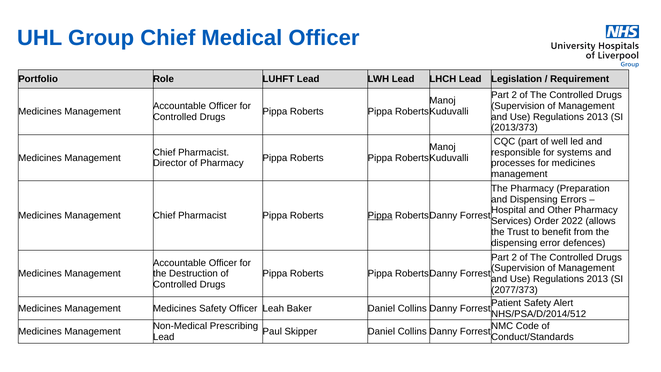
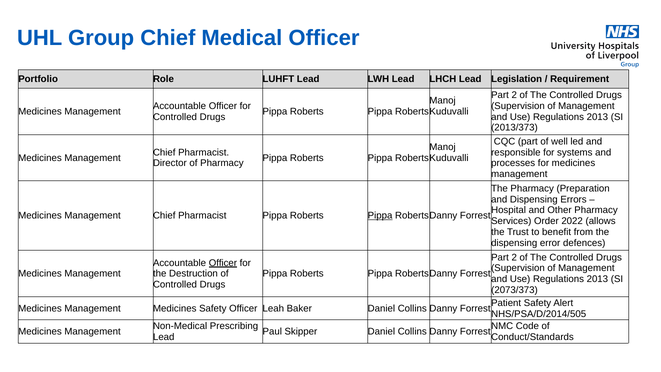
Officer at (223, 263) underline: none -> present
2077/373: 2077/373 -> 2073/373
NHS/PSA/D/2014/512: NHS/PSA/D/2014/512 -> NHS/PSA/D/2014/505
